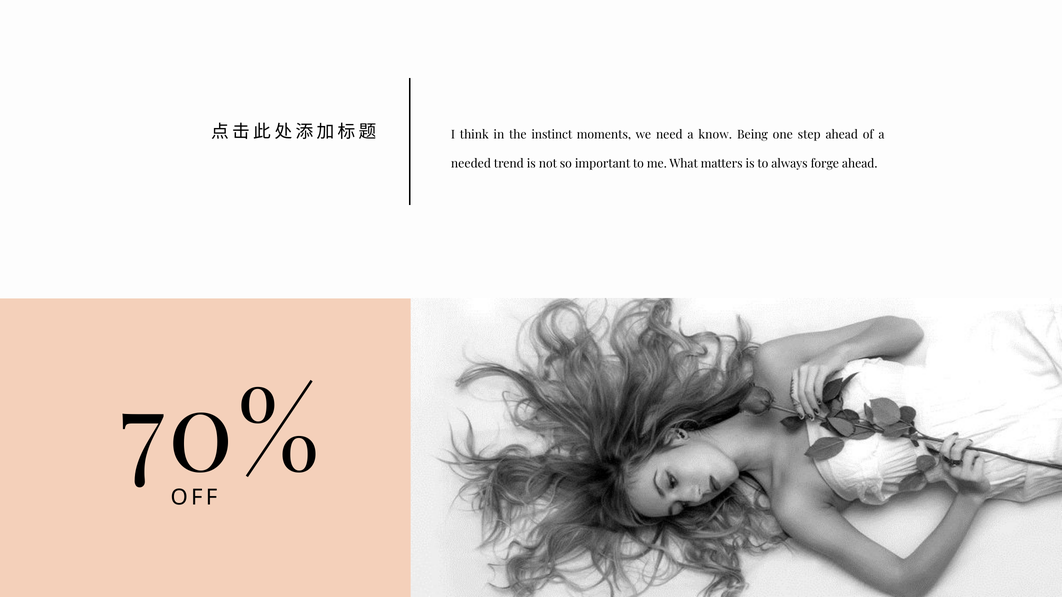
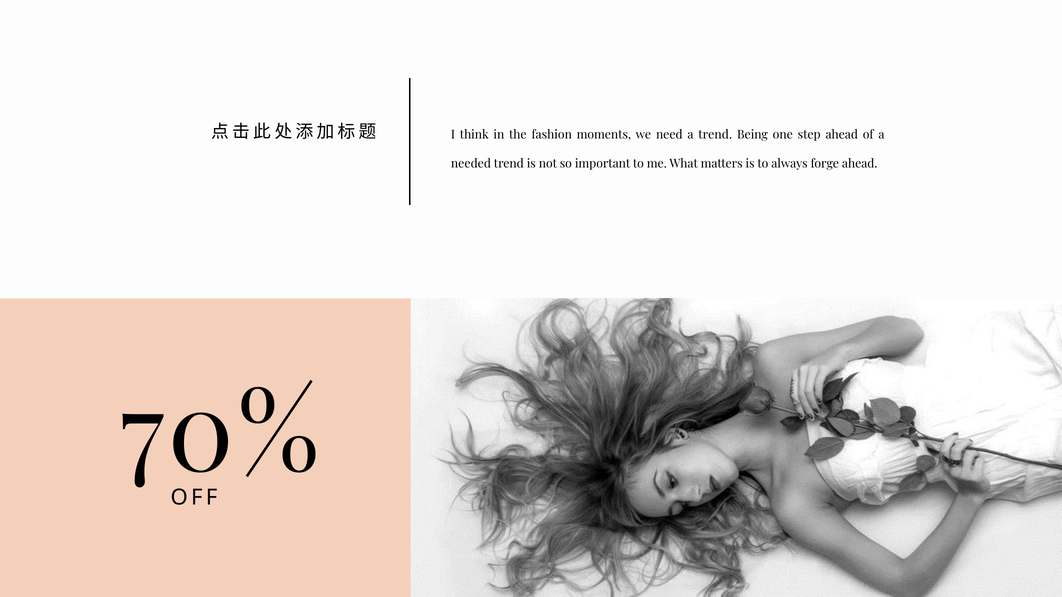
instinct: instinct -> fashion
a know: know -> trend
